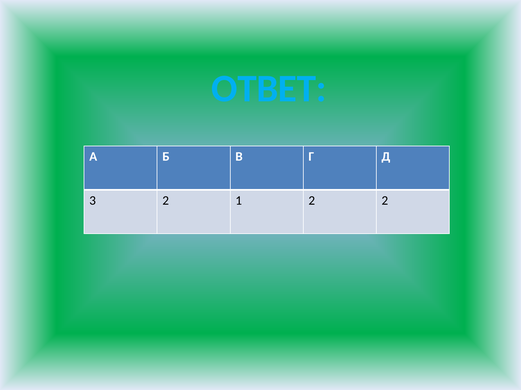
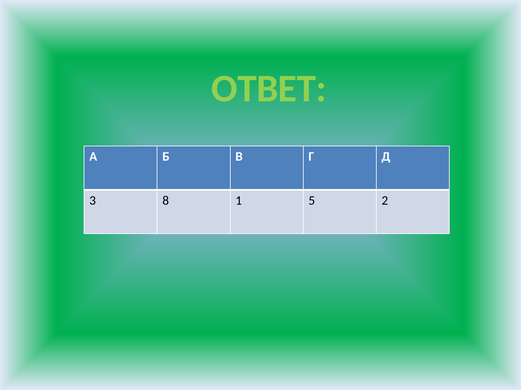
ОТВЕТ colour: light blue -> light green
3 2: 2 -> 8
1 2: 2 -> 5
